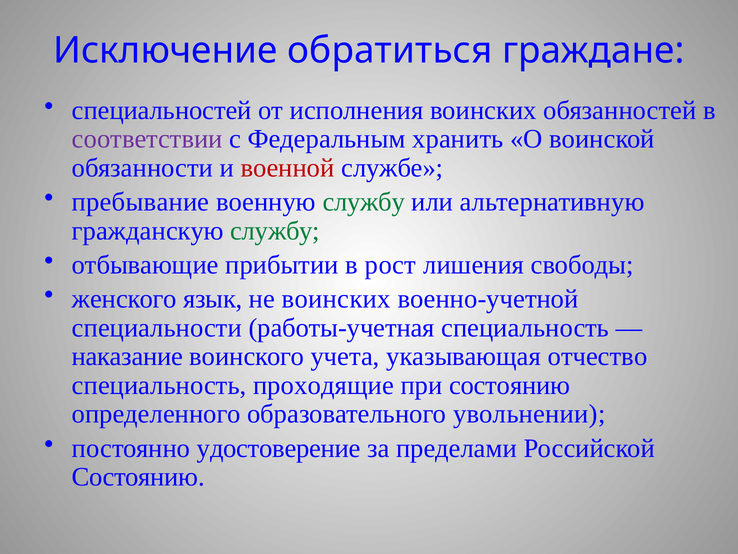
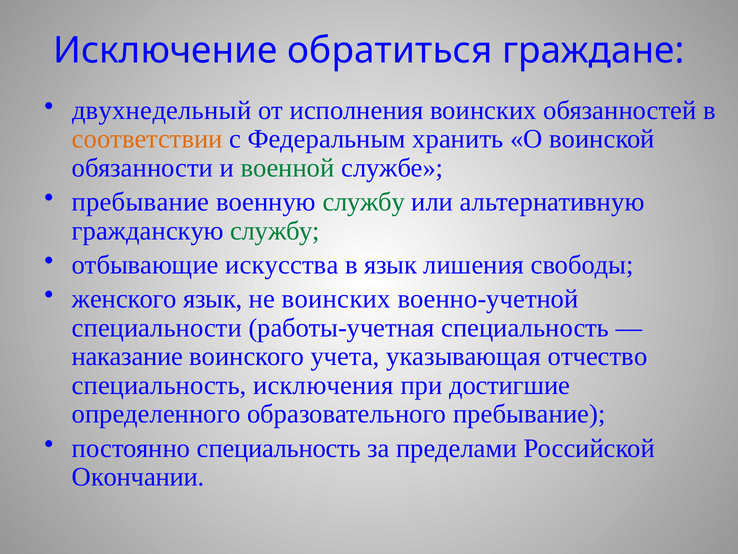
специальностей: специальностей -> двухнедельный
соответствии colour: purple -> orange
военной colour: red -> green
прибытии: прибытии -> искусства
в рост: рост -> язык
проходящие: проходящие -> исключения
при состоянию: состоянию -> достигшие
образовательного увольнении: увольнении -> пребывание
постоянно удостоверение: удостоверение -> специальность
Состоянию at (138, 477): Состоянию -> Окончании
